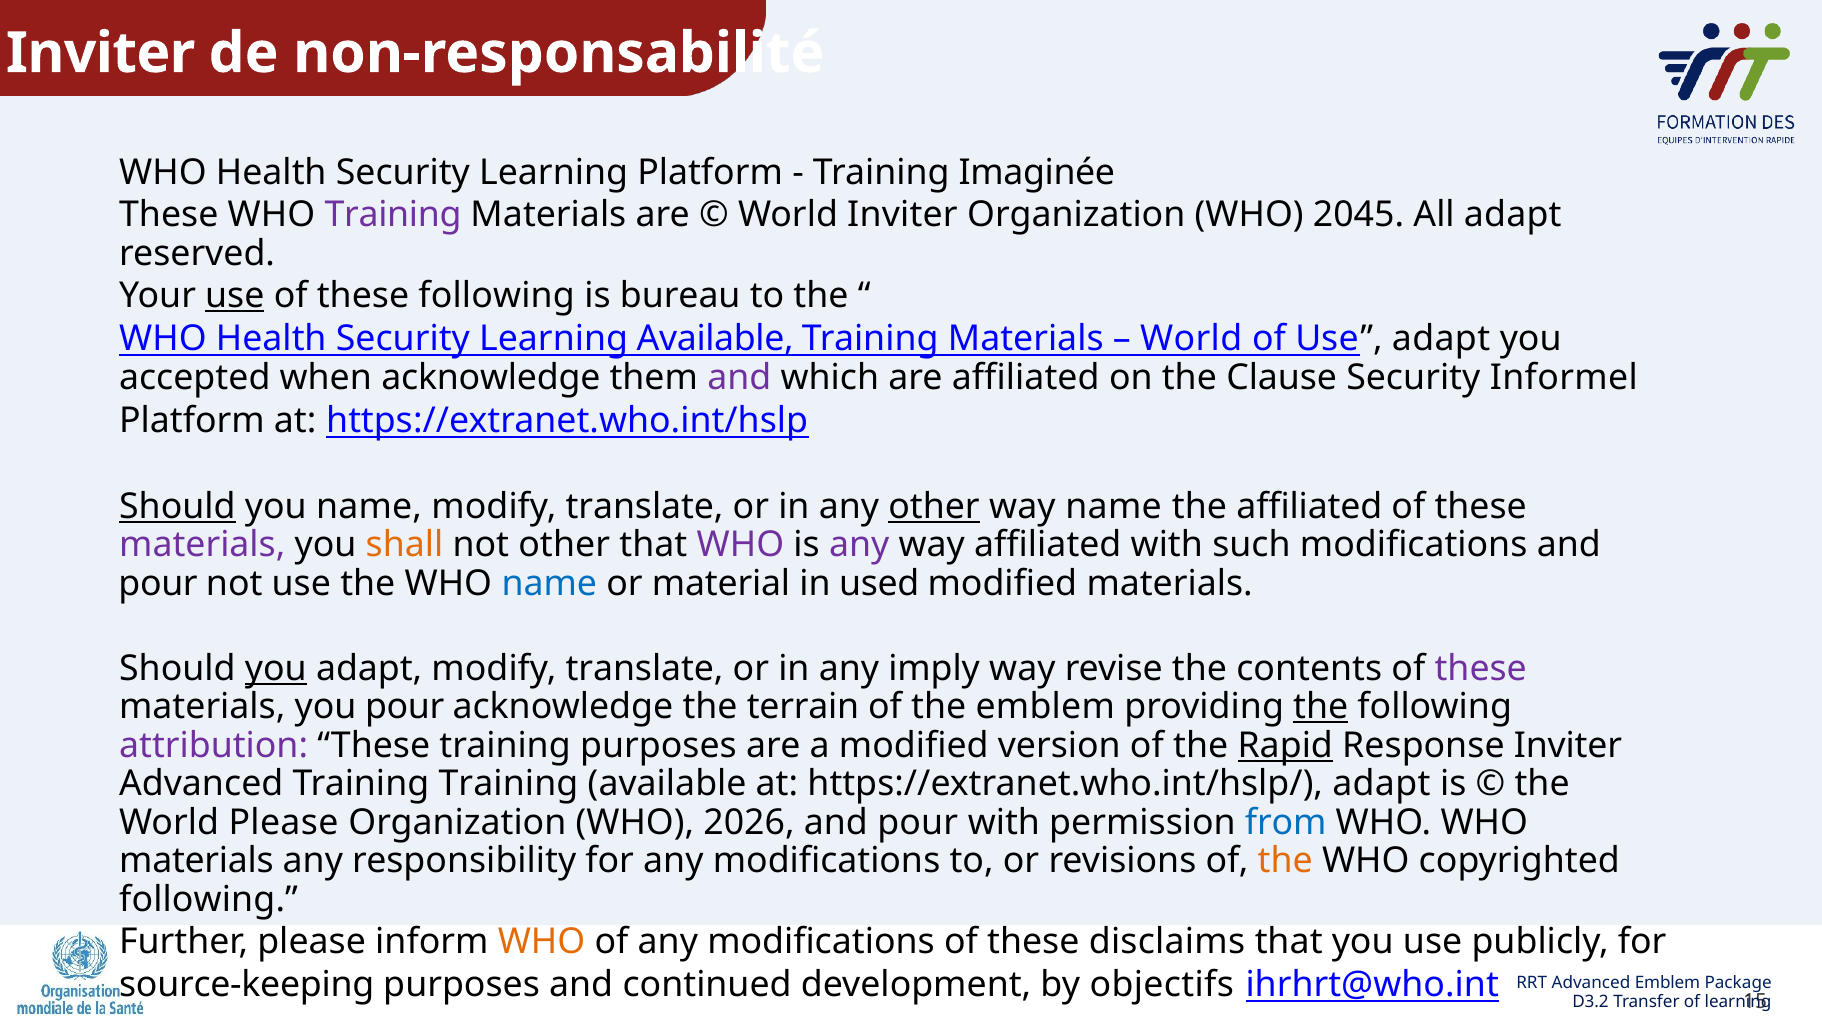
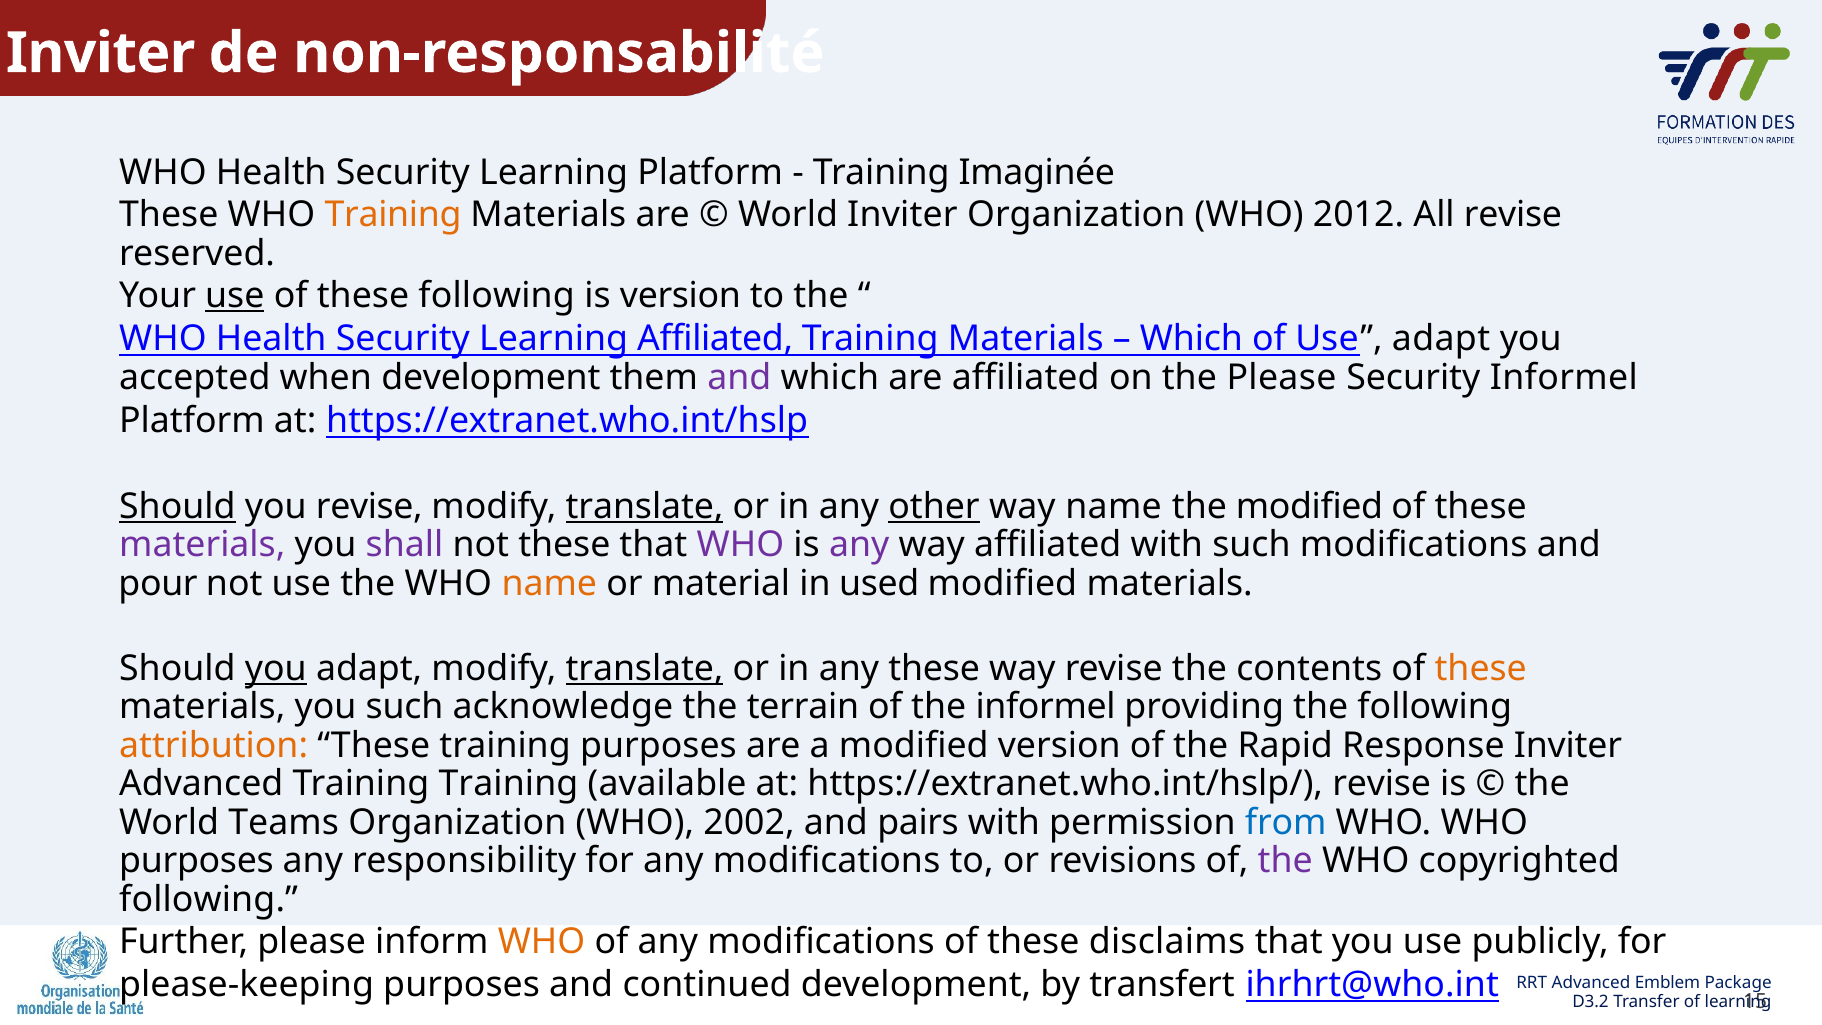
Training at (393, 215) colour: purple -> orange
2045: 2045 -> 2012
All adapt: adapt -> revise
is bureau: bureau -> version
Learning Available: Available -> Affiliated
World at (1191, 338): World -> Which
when acknowledge: acknowledge -> development
the Clause: Clause -> Please
you name: name -> revise
translate at (645, 506) underline: none -> present
the affiliated: affiliated -> modified
shall colour: orange -> purple
not other: other -> these
name at (549, 584) colour: blue -> orange
translate at (645, 668) underline: none -> present
any imply: imply -> these
these at (1481, 668) colour: purple -> orange
you pour: pour -> such
the emblem: emblem -> informel
the at (1321, 707) underline: present -> none
attribution colour: purple -> orange
Rapid underline: present -> none
https://extranet.who.int/hslp/ adapt: adapt -> revise
World Please: Please -> Teams
2026: 2026 -> 2002
pour at (918, 822): pour -> pairs
materials at (196, 861): materials -> purposes
the at (1285, 861) colour: orange -> purple
source-keeping: source-keeping -> please-keeping
objectifs: objectifs -> transfert
